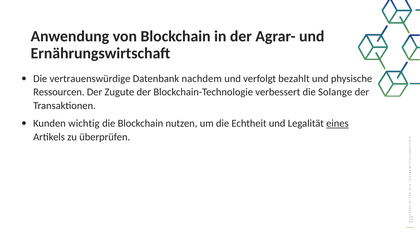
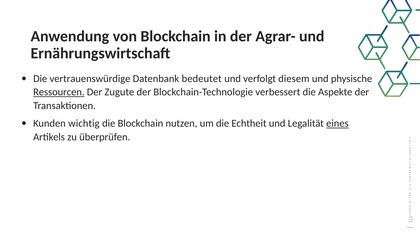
nachdem: nachdem -> bedeutet
bezahlt: bezahlt -> diesem
Ressourcen underline: none -> present
Solange: Solange -> Aspekte
